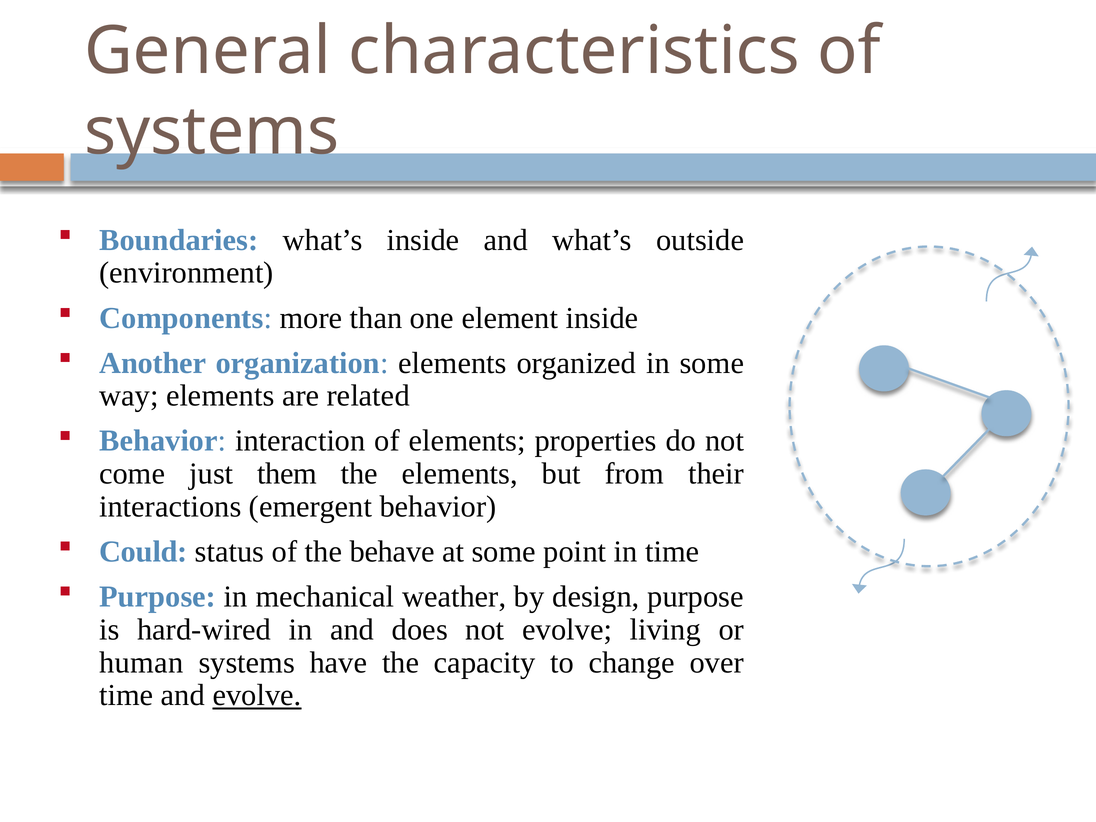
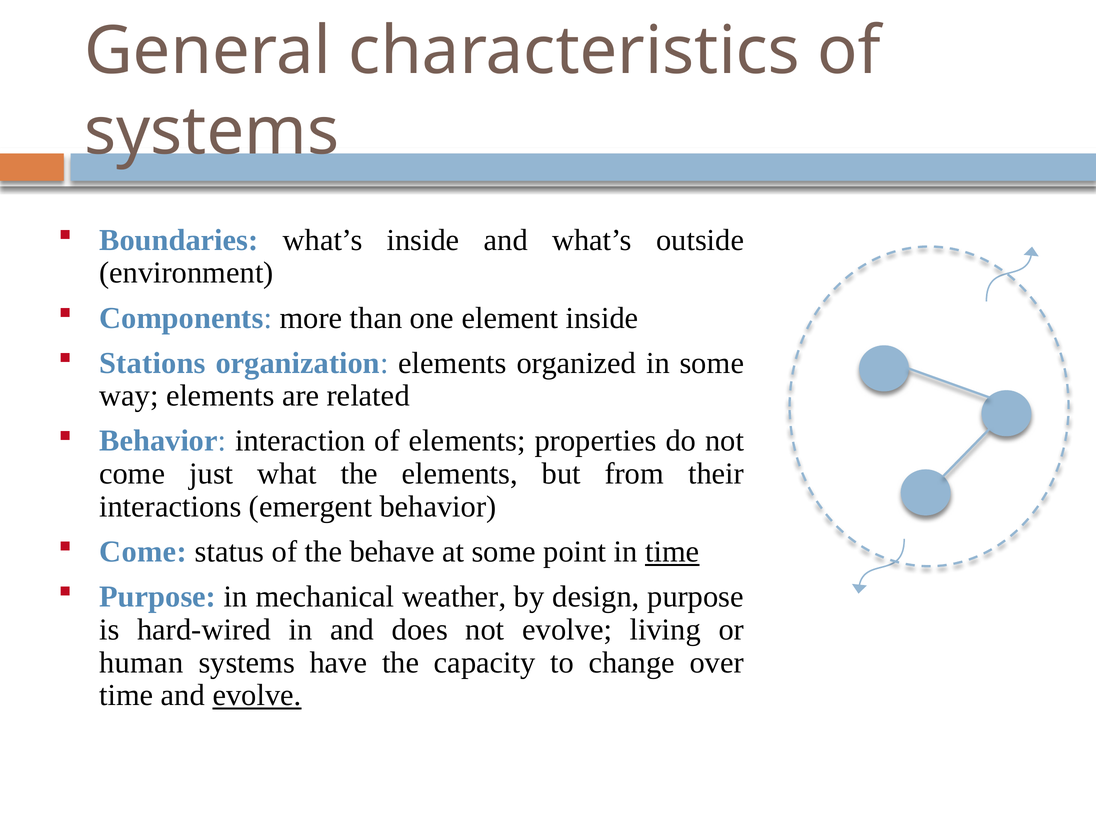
Another: Another -> Stations
them: them -> what
Could at (143, 552): Could -> Come
time at (672, 552) underline: none -> present
